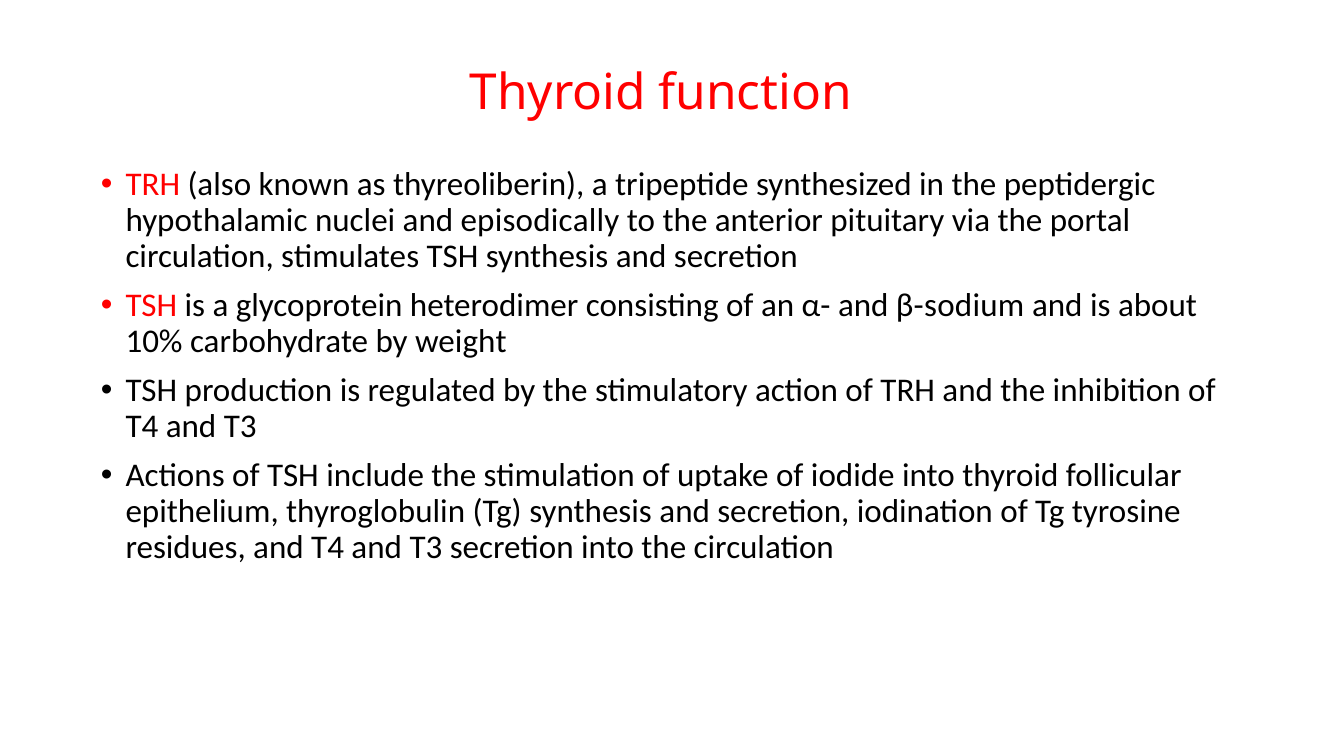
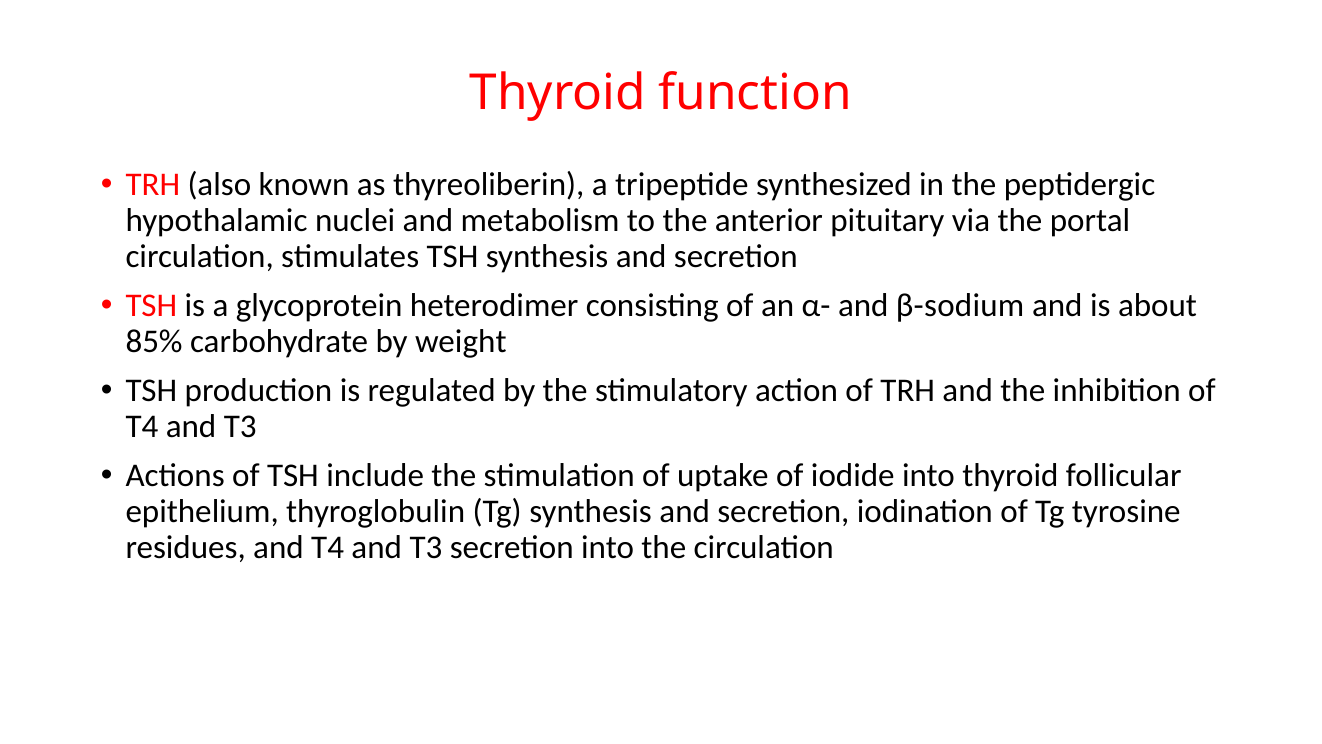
episodically: episodically -> metabolism
10%: 10% -> 85%
